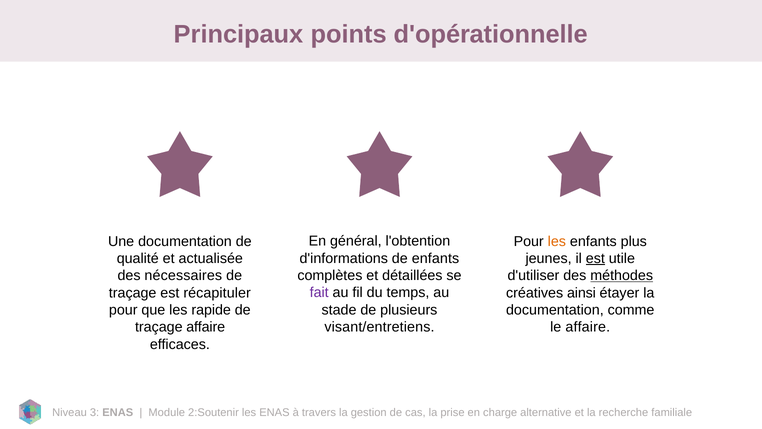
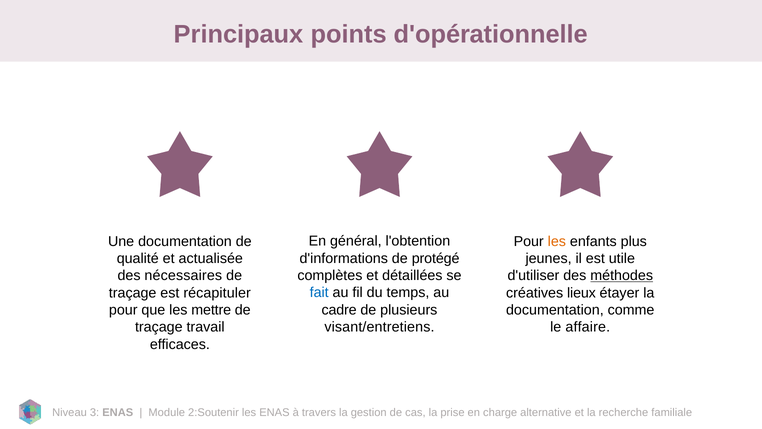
de enfants: enfants -> protégé
est at (595, 258) underline: present -> none
fait colour: purple -> blue
ainsi: ainsi -> lieux
stade: stade -> cadre
rapide: rapide -> mettre
traçage affaire: affaire -> travail
